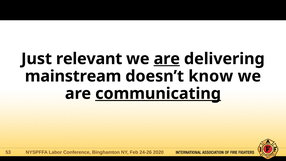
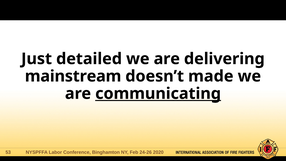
relevant: relevant -> detailed
are at (167, 59) underline: present -> none
know: know -> made
